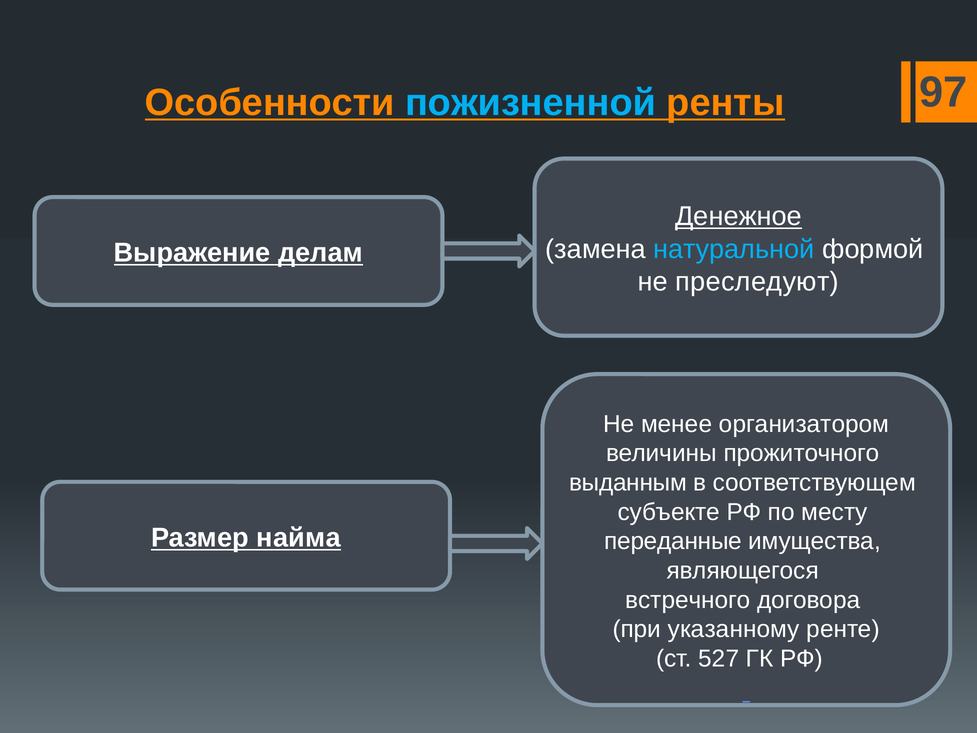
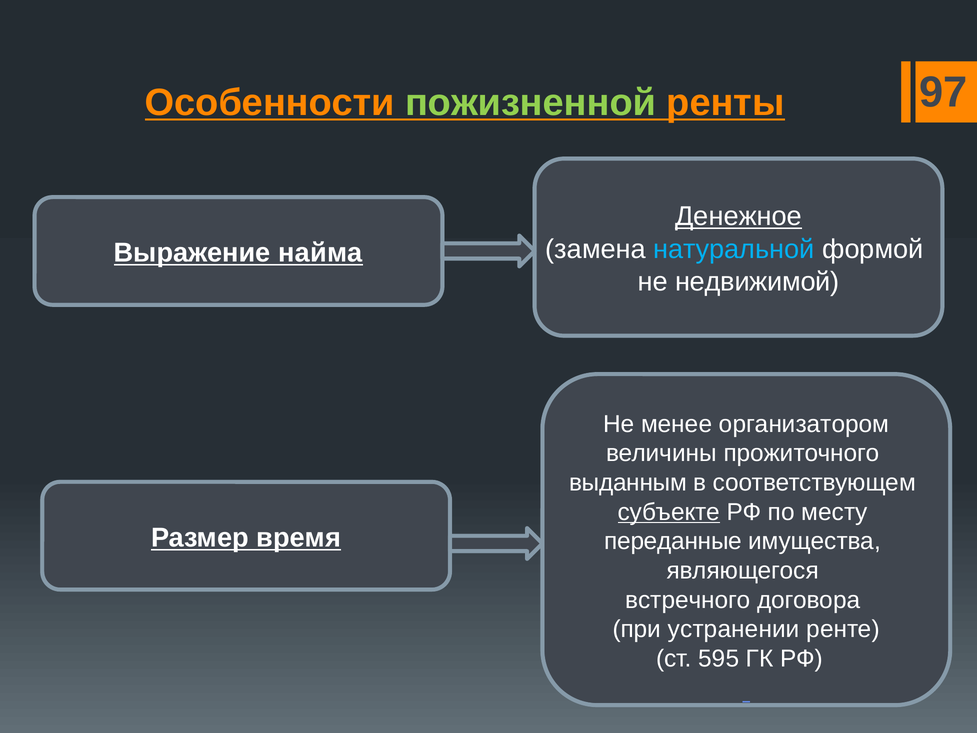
пожизненной colour: light blue -> light green
делам: делам -> найма
преследуют: преследуют -> недвижимой
субъекте underline: none -> present
найма: найма -> время
указанному: указанному -> устранении
527: 527 -> 595
